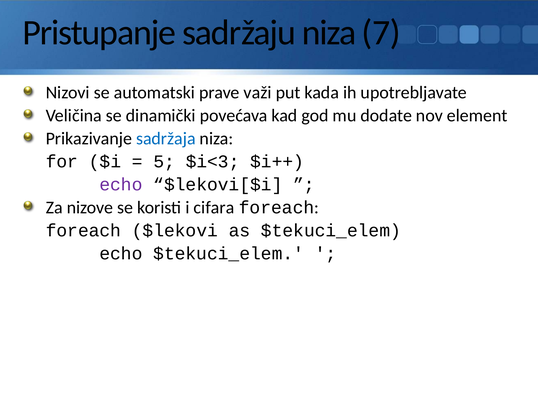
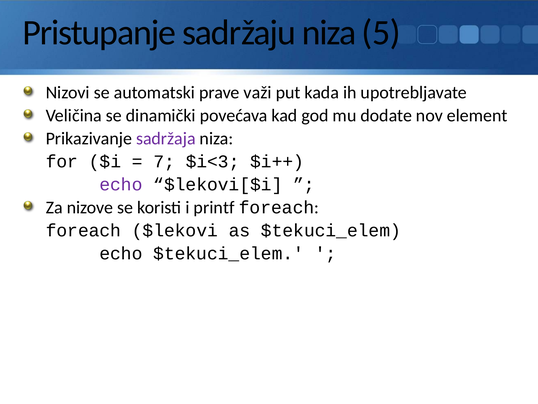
7: 7 -> 5
sadržaja colour: blue -> purple
5: 5 -> 7
cifara: cifara -> printf
